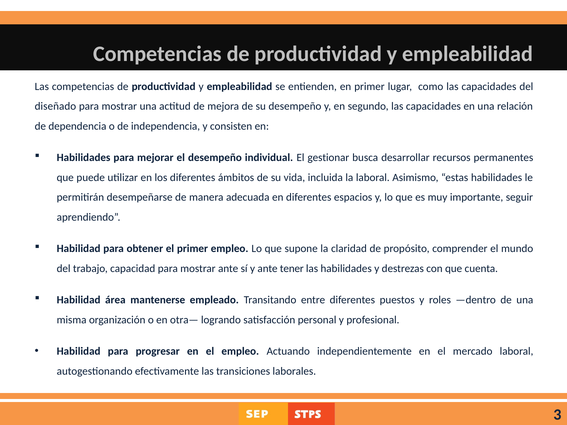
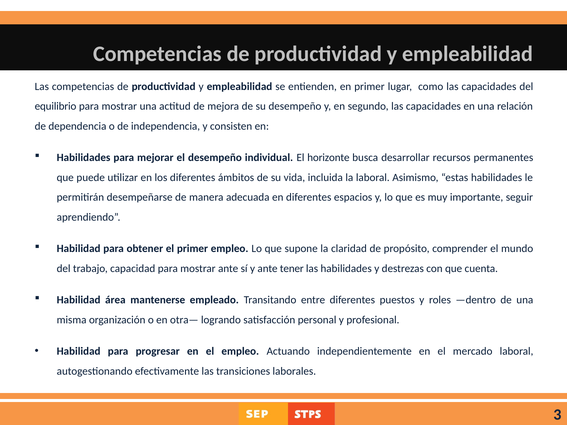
diseñado: diseñado -> equilibrio
gestionar: gestionar -> horizonte
